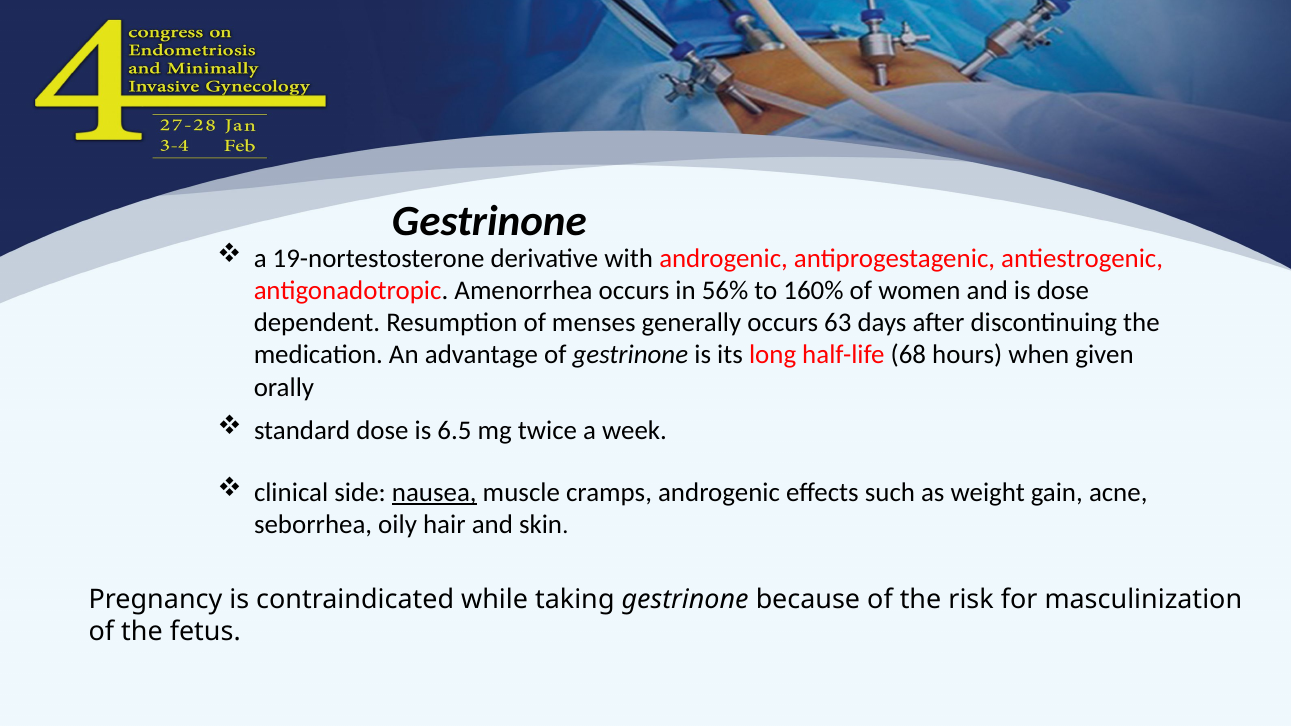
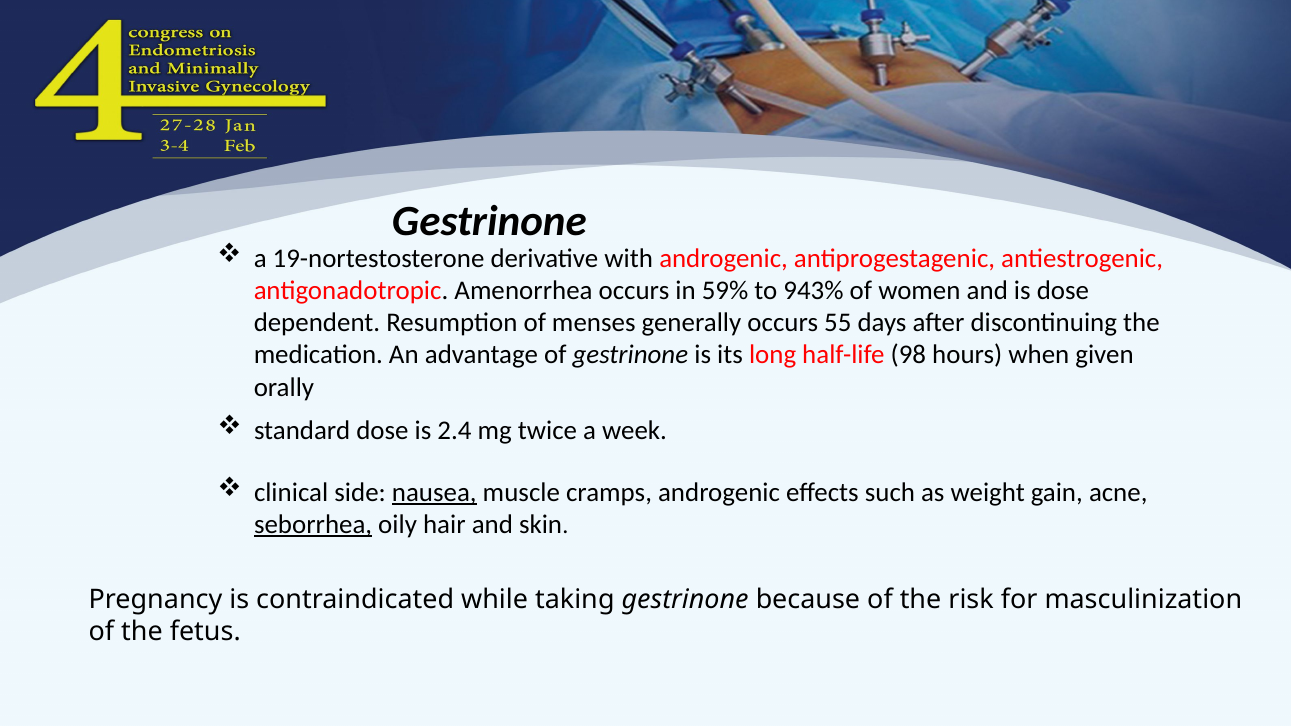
56%: 56% -> 59%
160%: 160% -> 943%
63: 63 -> 55
68: 68 -> 98
6.5: 6.5 -> 2.4
seborrhea underline: none -> present
